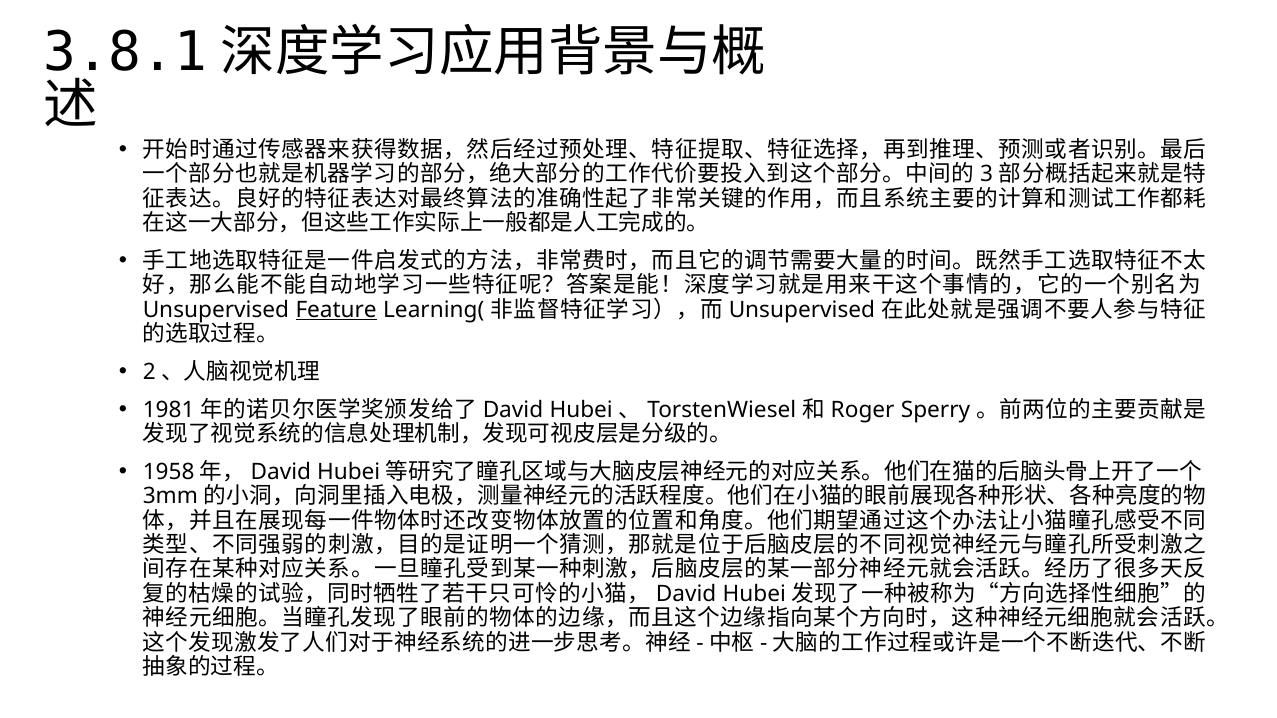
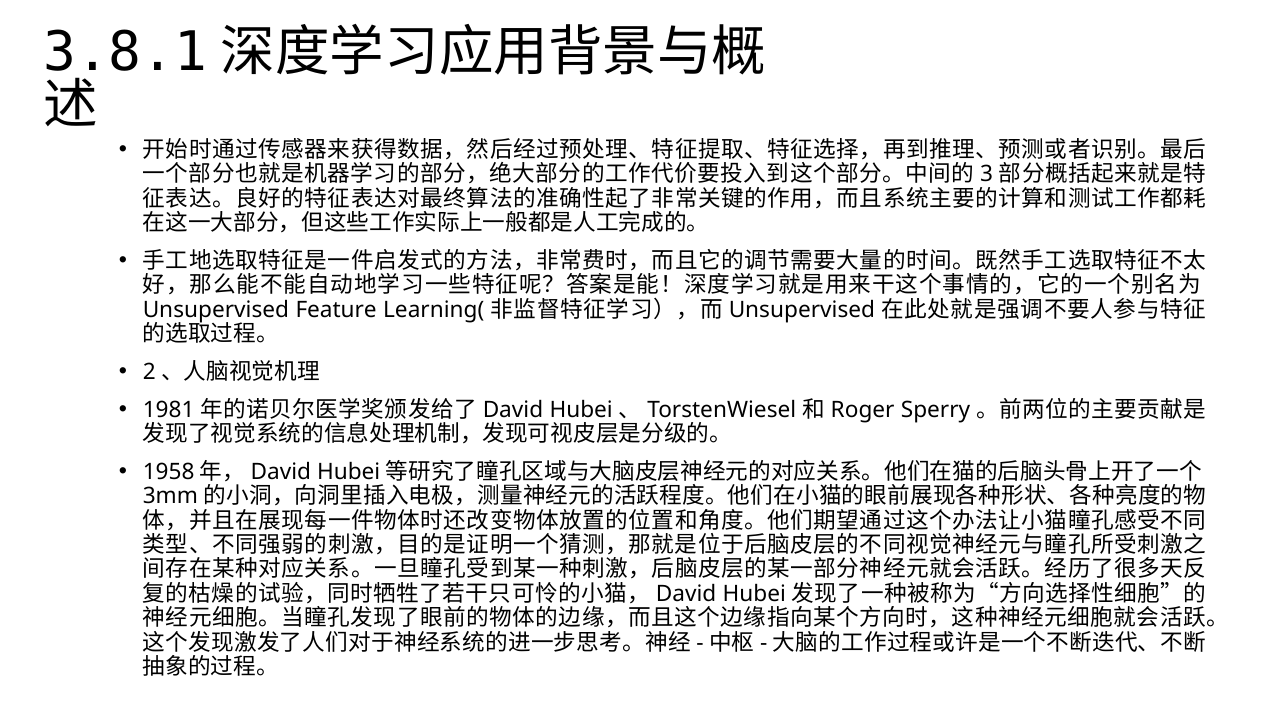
Feature underline: present -> none
